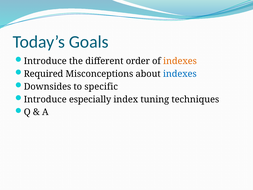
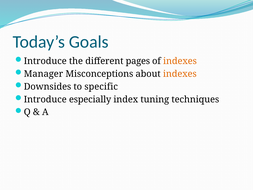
order: order -> pages
Required: Required -> Manager
indexes at (180, 74) colour: blue -> orange
